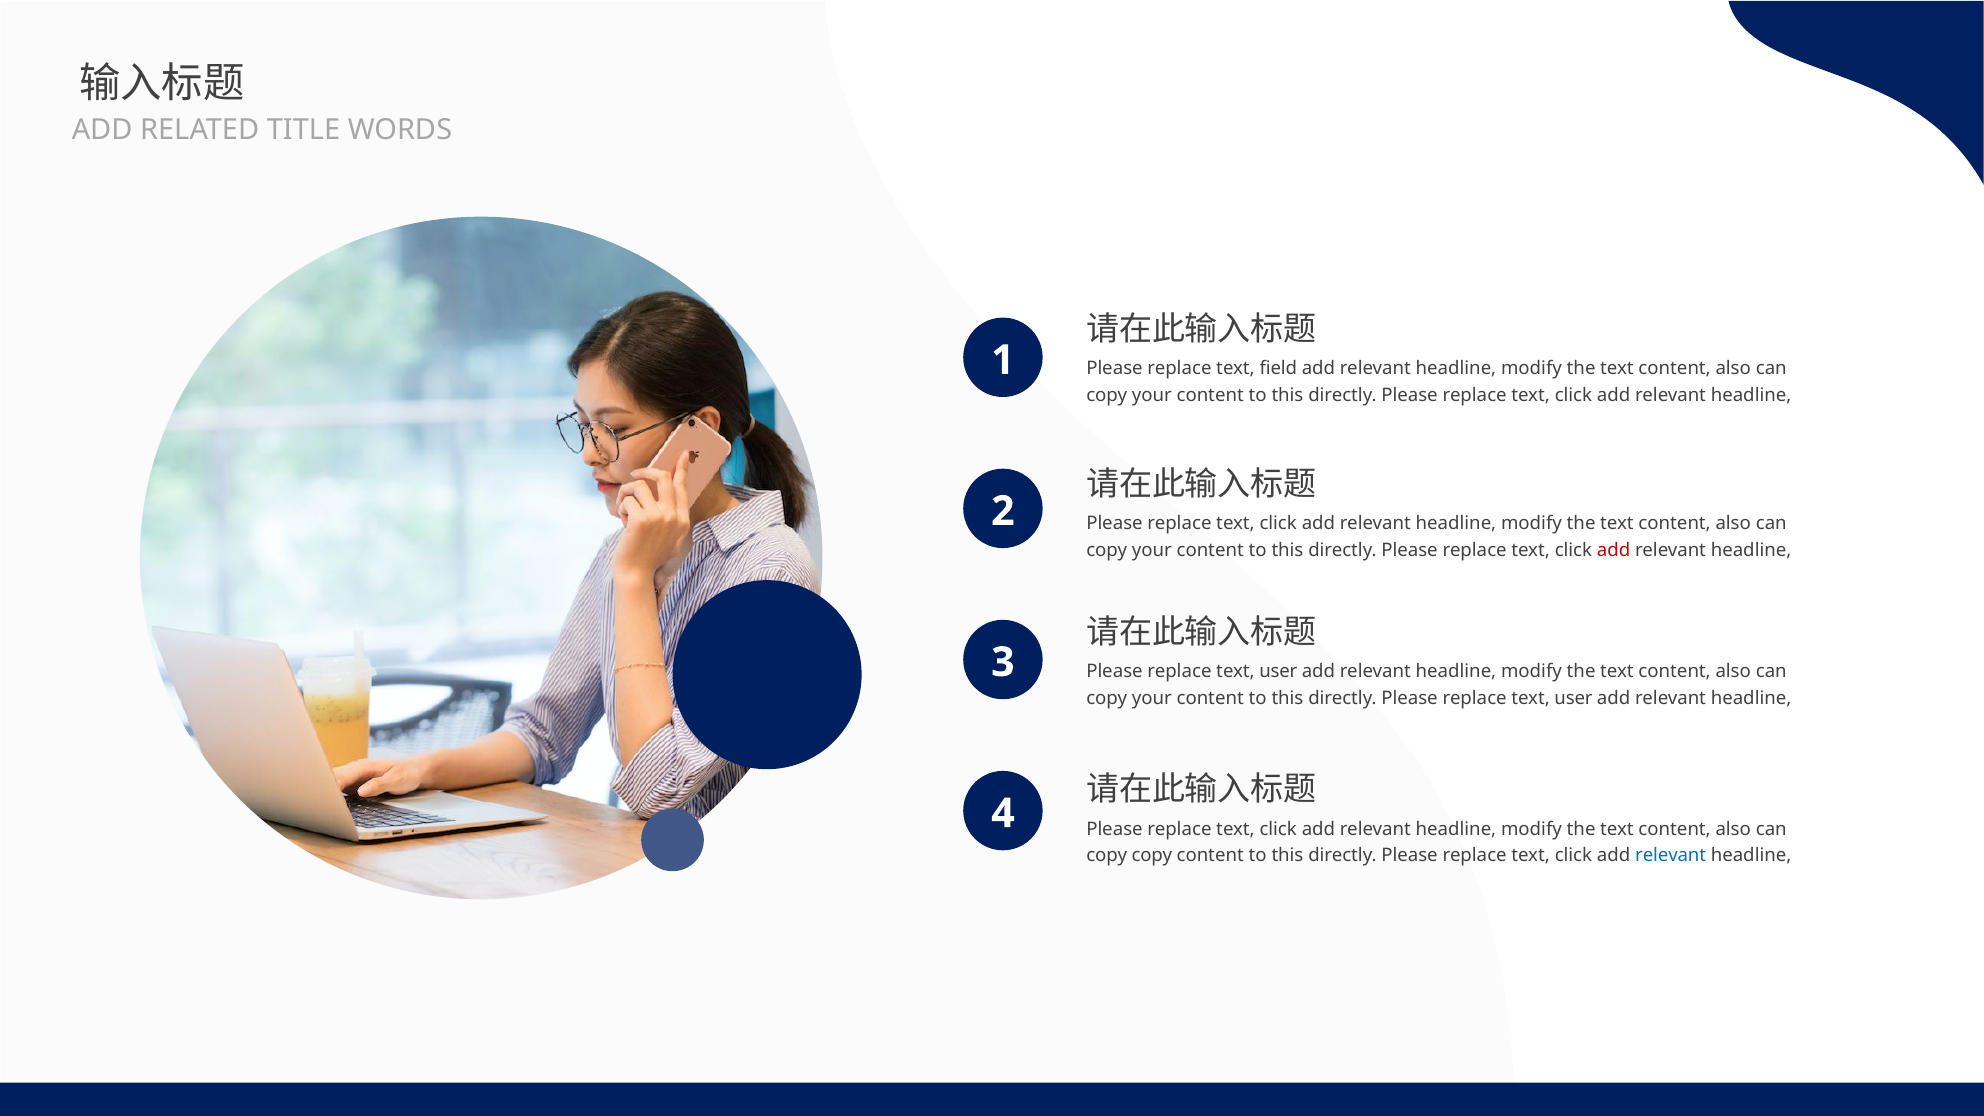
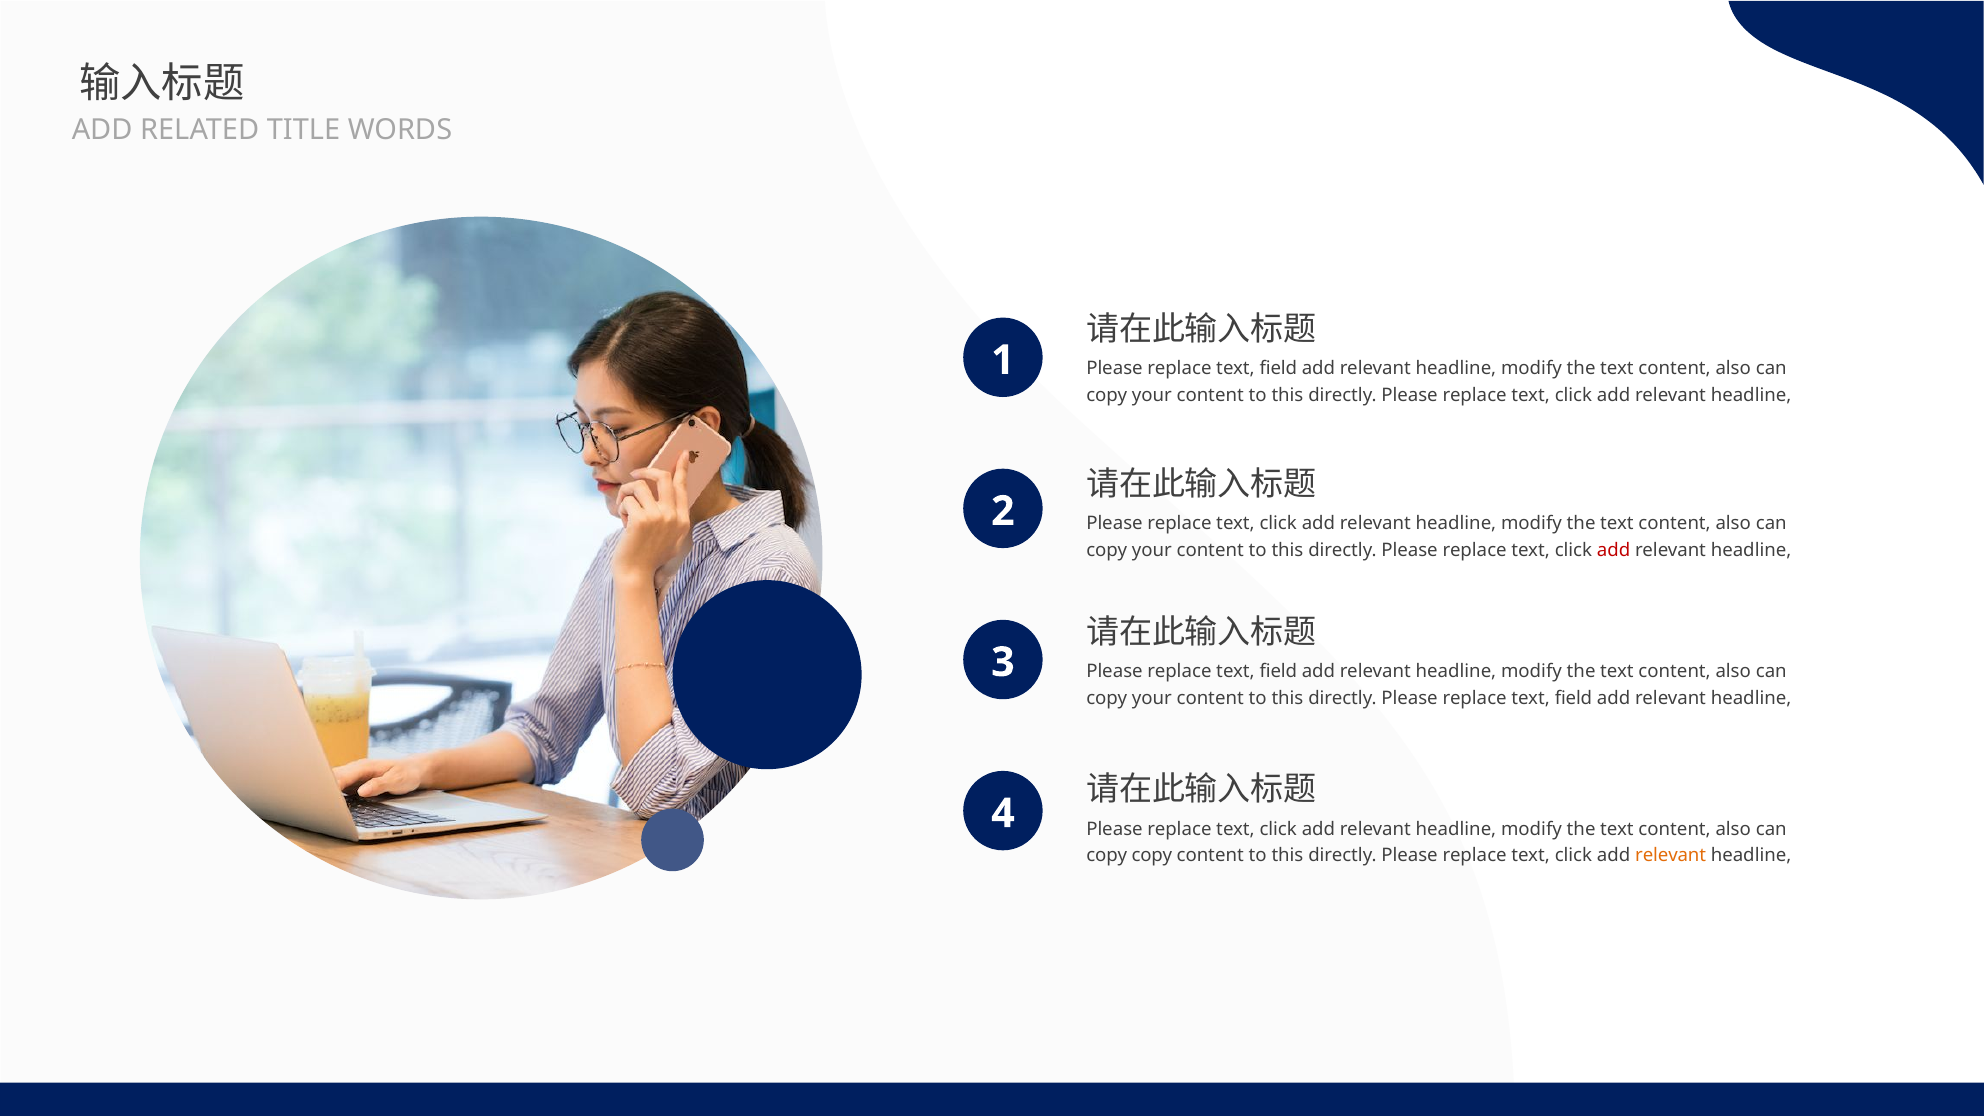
user at (1278, 671): user -> field
user at (1573, 698): user -> field
relevant at (1671, 856) colour: blue -> orange
